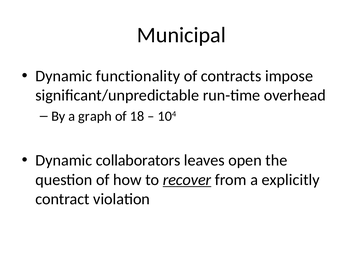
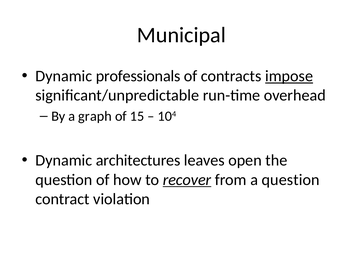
functionality: functionality -> professionals
impose underline: none -> present
18: 18 -> 15
collaborators: collaborators -> architectures
a explicitly: explicitly -> question
